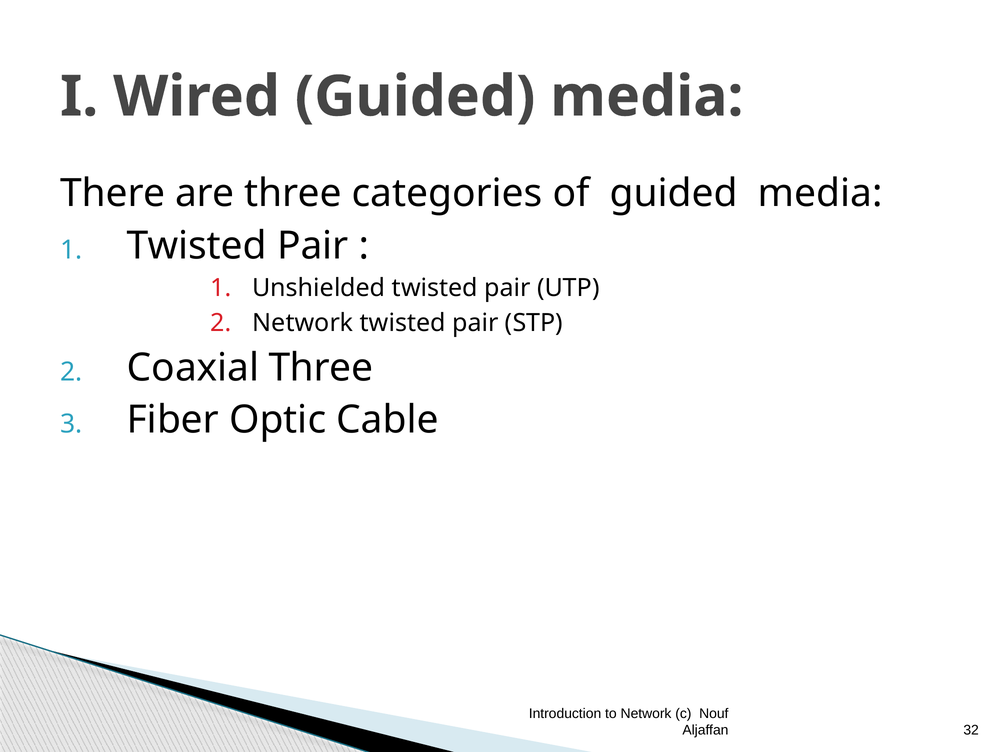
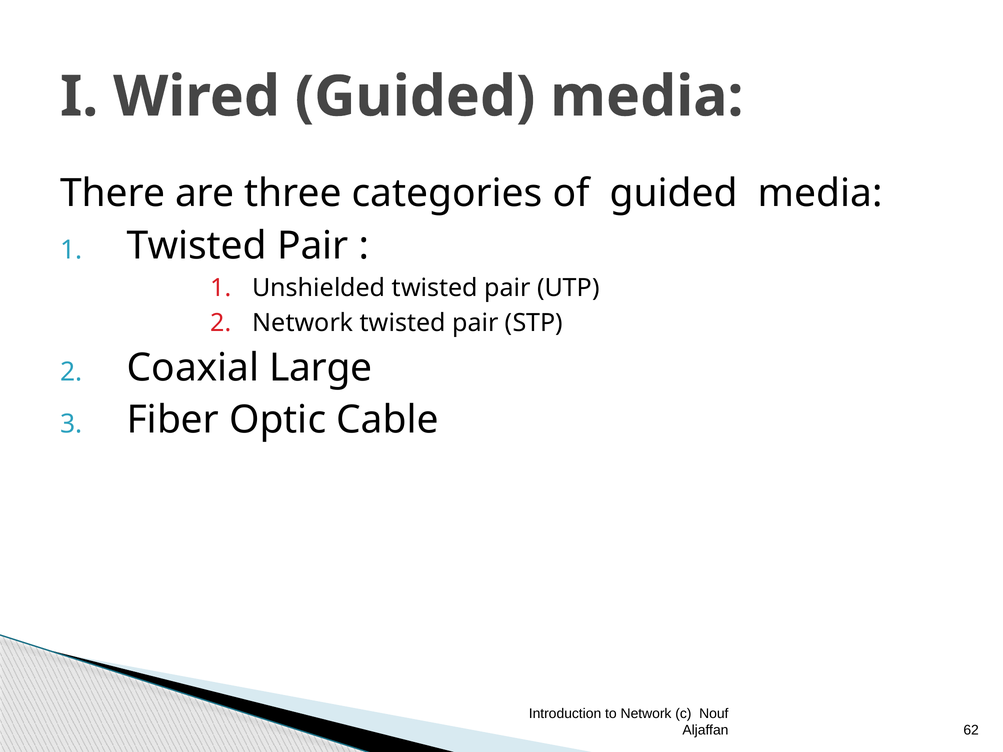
Coaxial Three: Three -> Large
32: 32 -> 62
